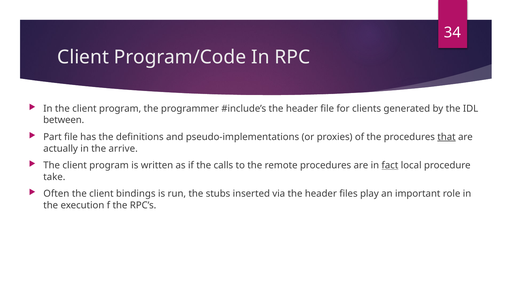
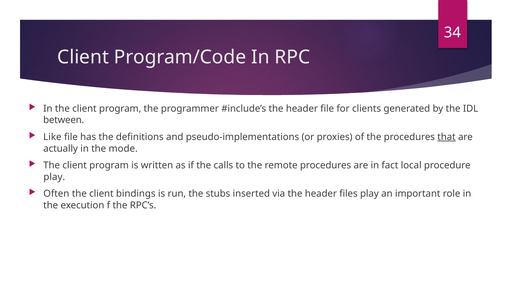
Part: Part -> Like
arrive: arrive -> mode
fact underline: present -> none
take at (54, 177): take -> play
